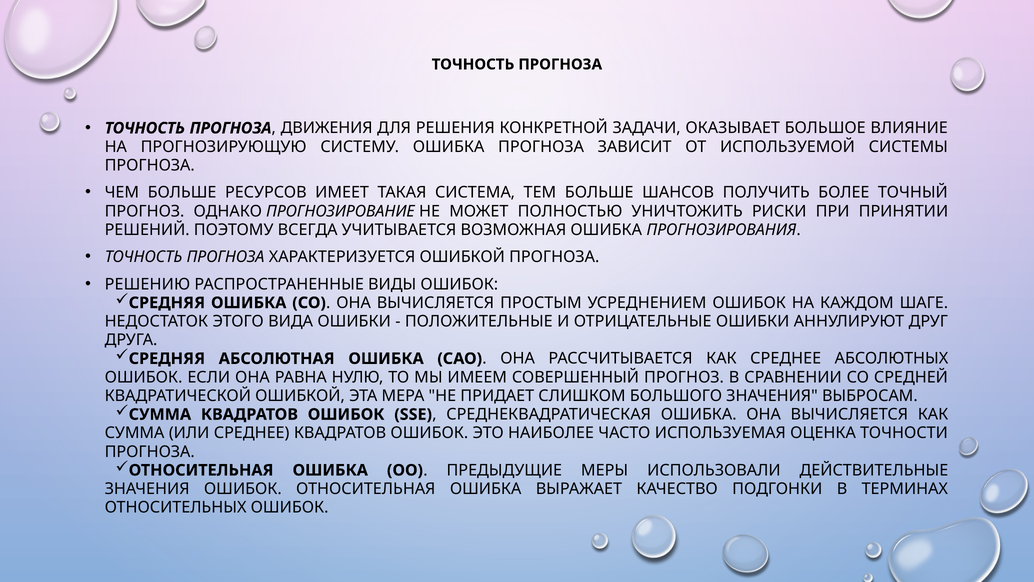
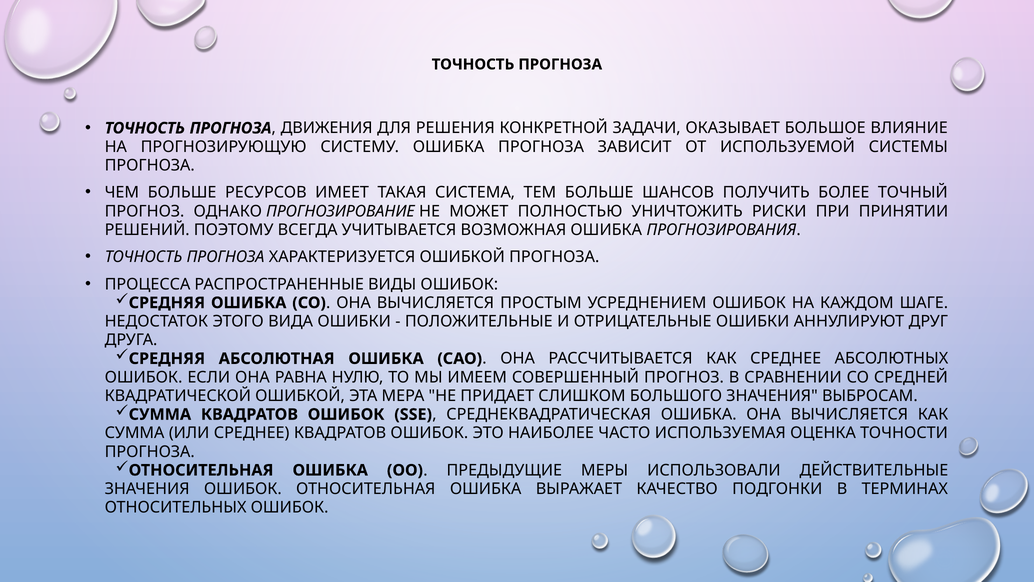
РЕШЕНИЮ: РЕШЕНИЮ -> ПРОЦЕССА
